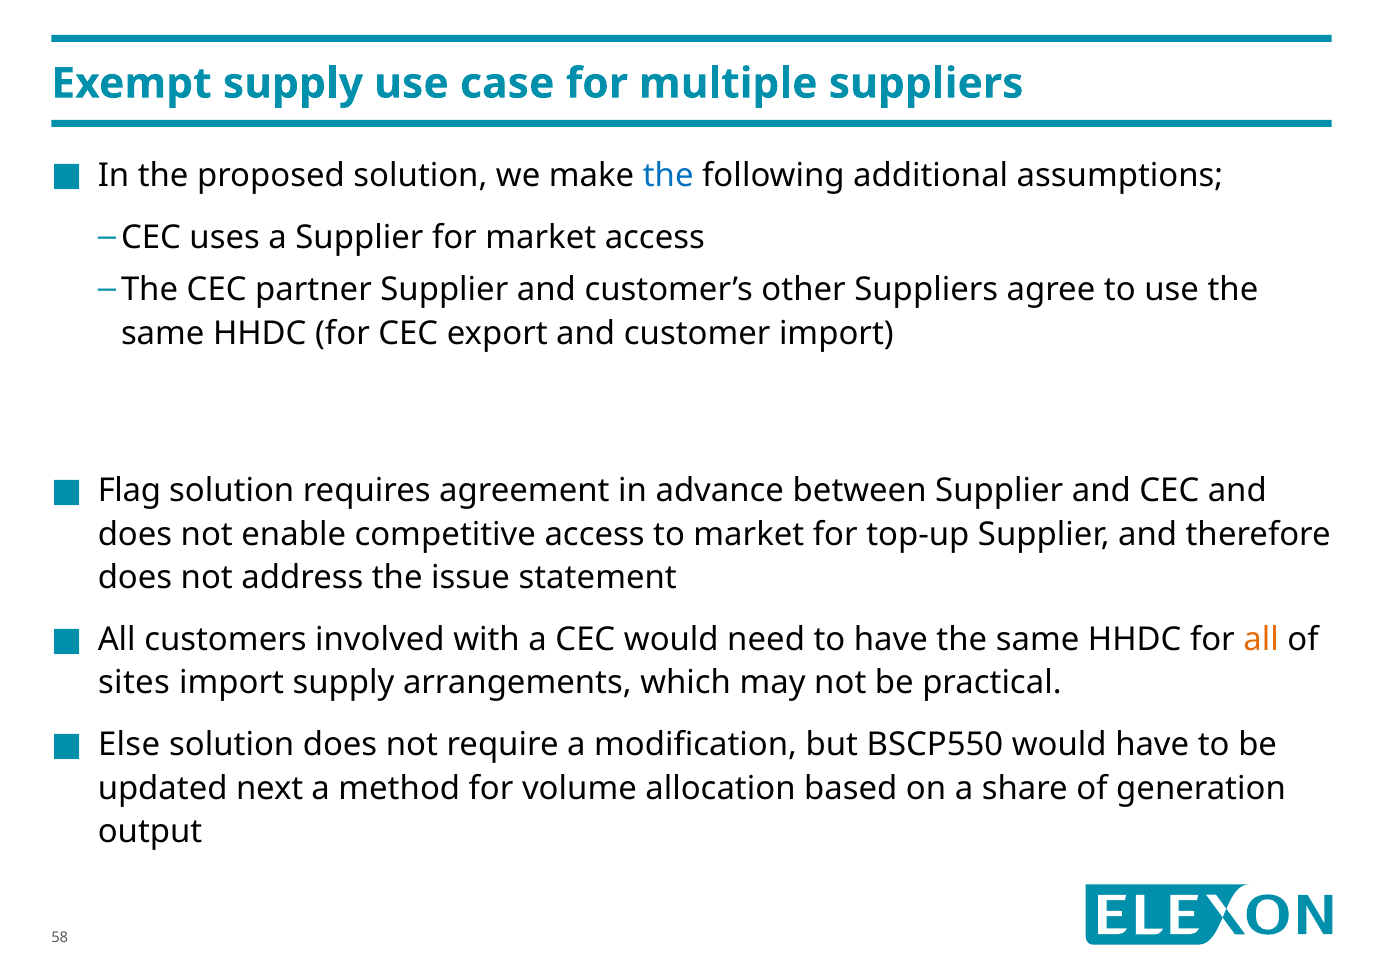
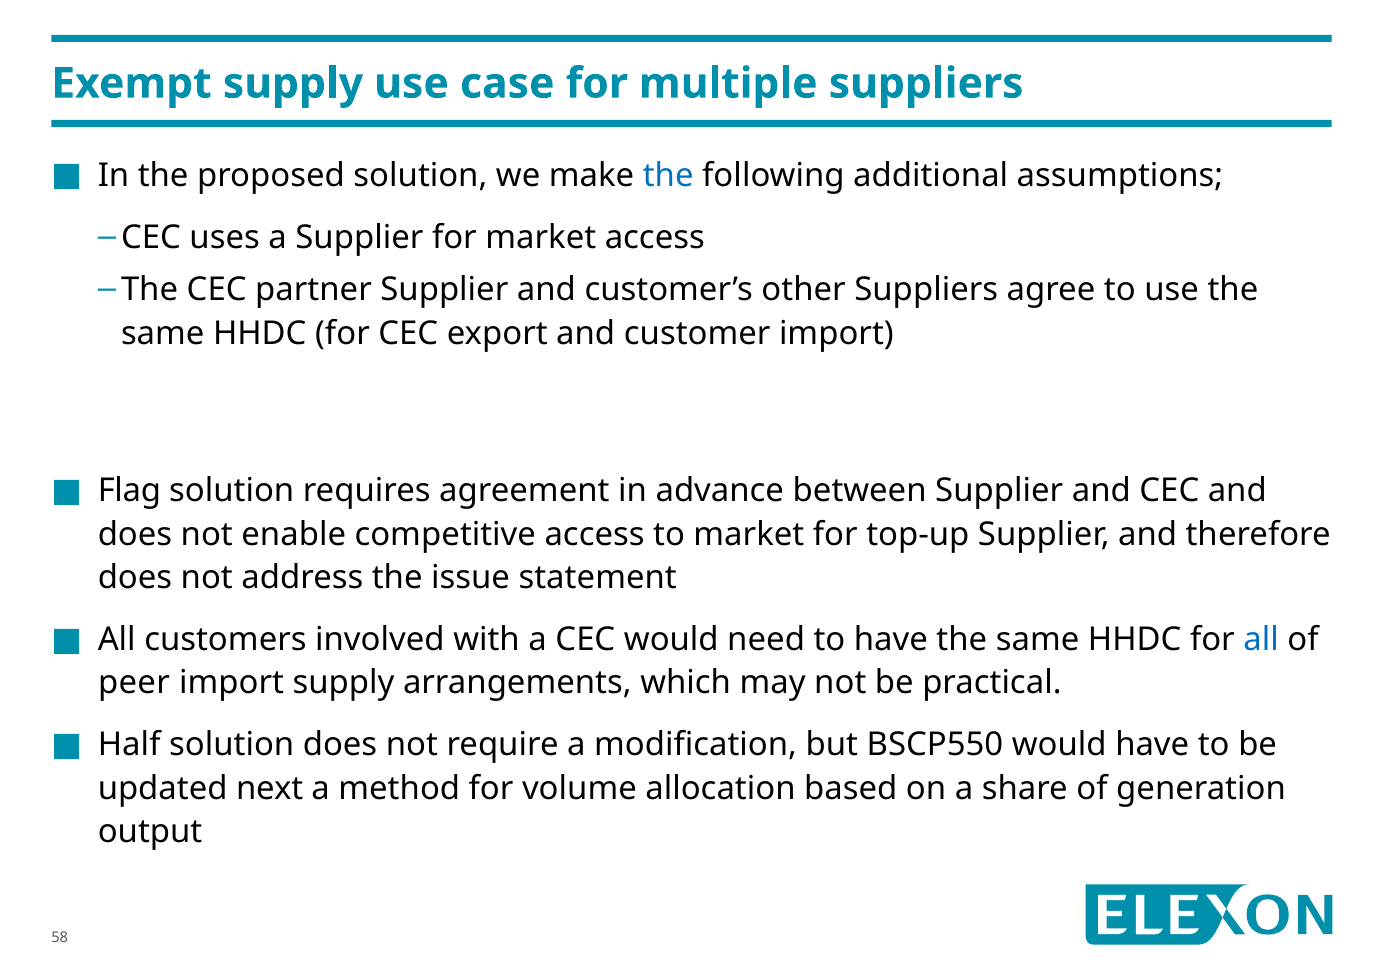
all at (1261, 640) colour: orange -> blue
sites: sites -> peer
Else: Else -> Half
